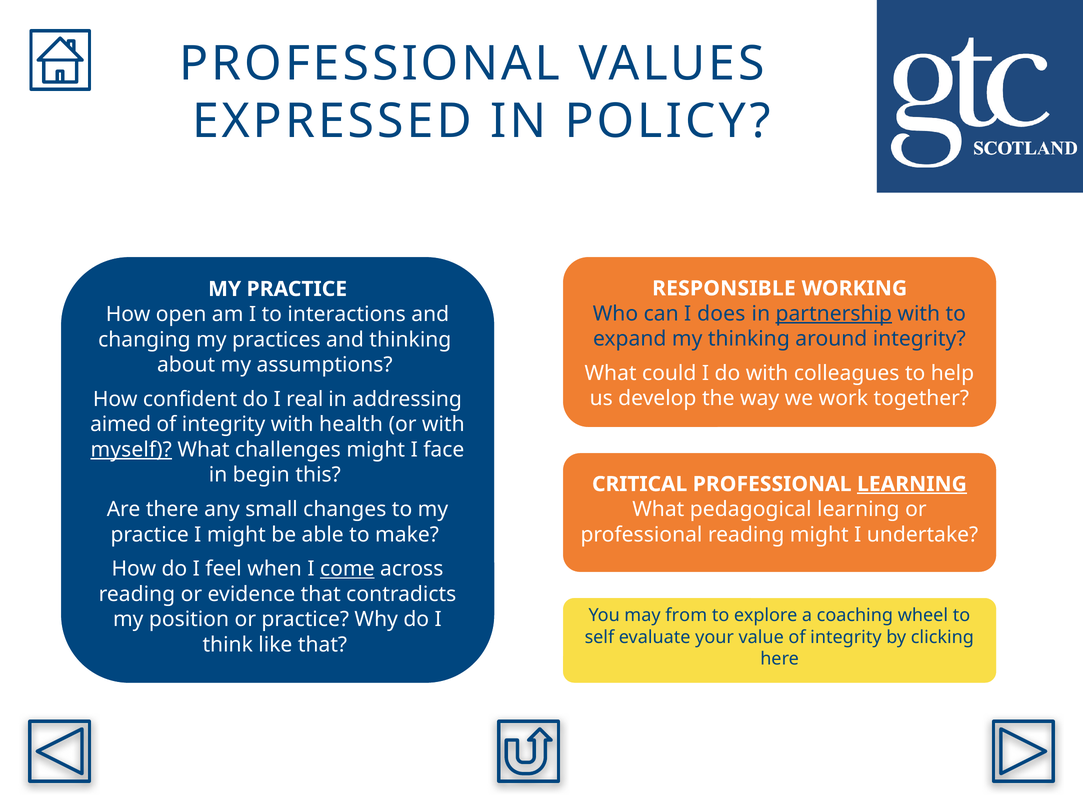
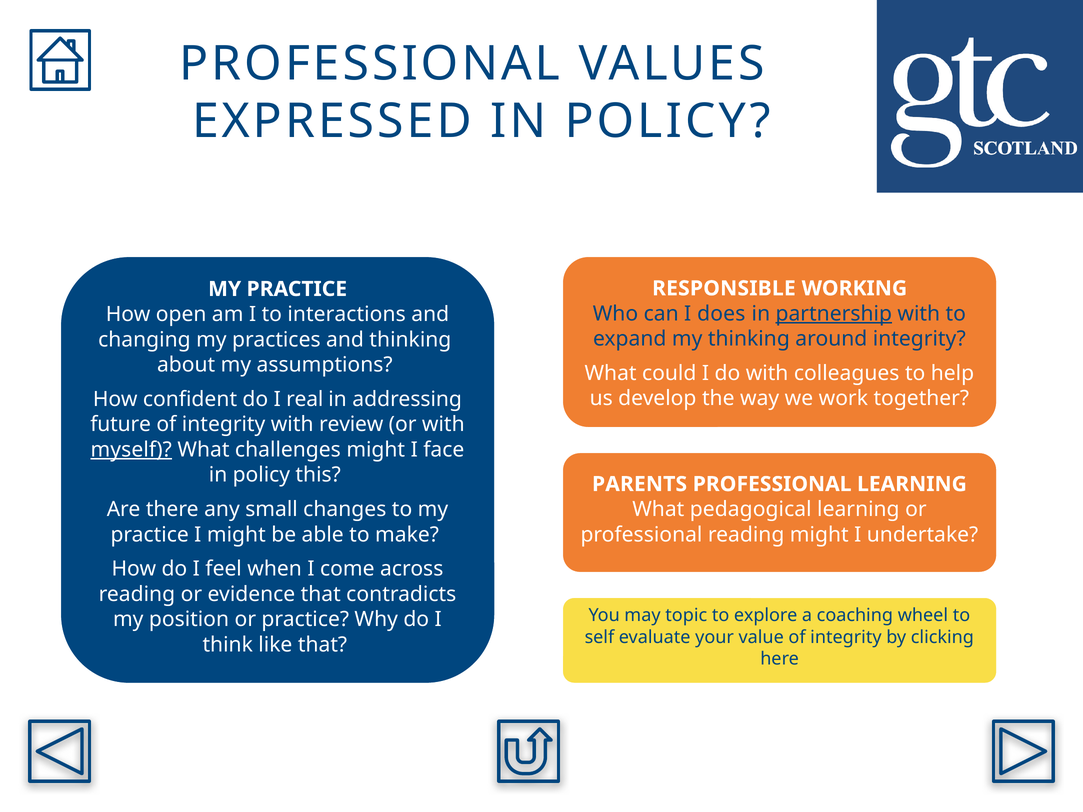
aimed: aimed -> future
health: health -> review
begin at (261, 475): begin -> policy
CRITICAL: CRITICAL -> PARENTS
LEARNING at (912, 484) underline: present -> none
come underline: present -> none
from: from -> topic
